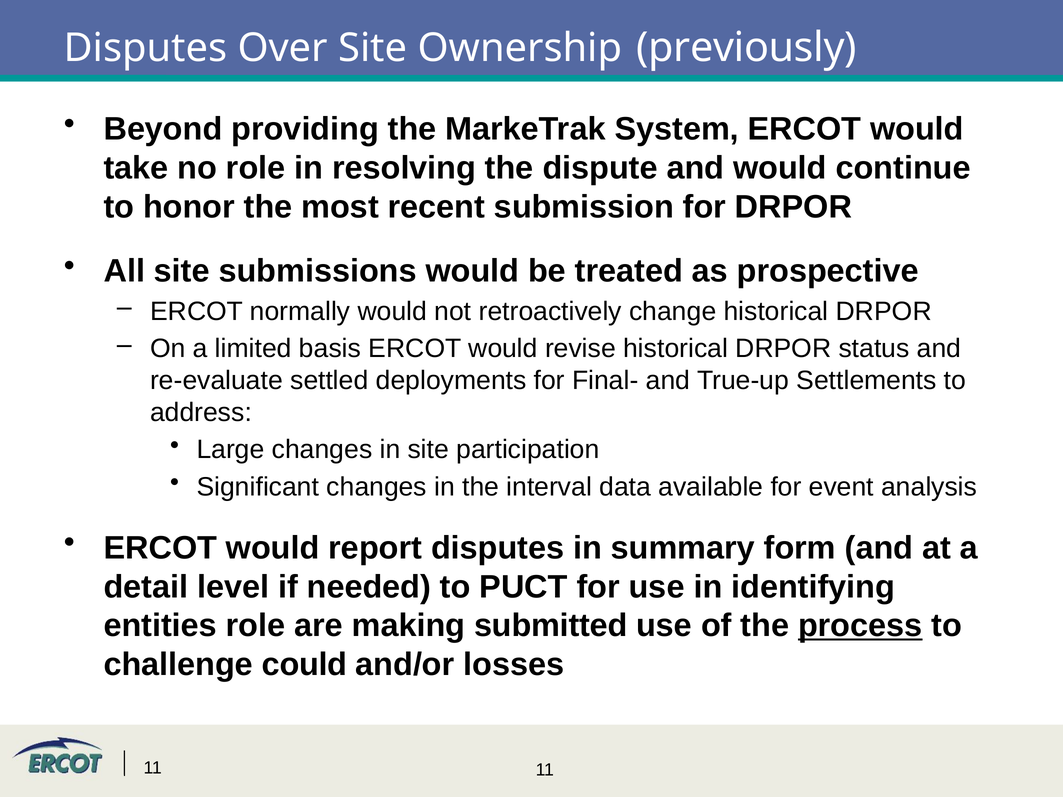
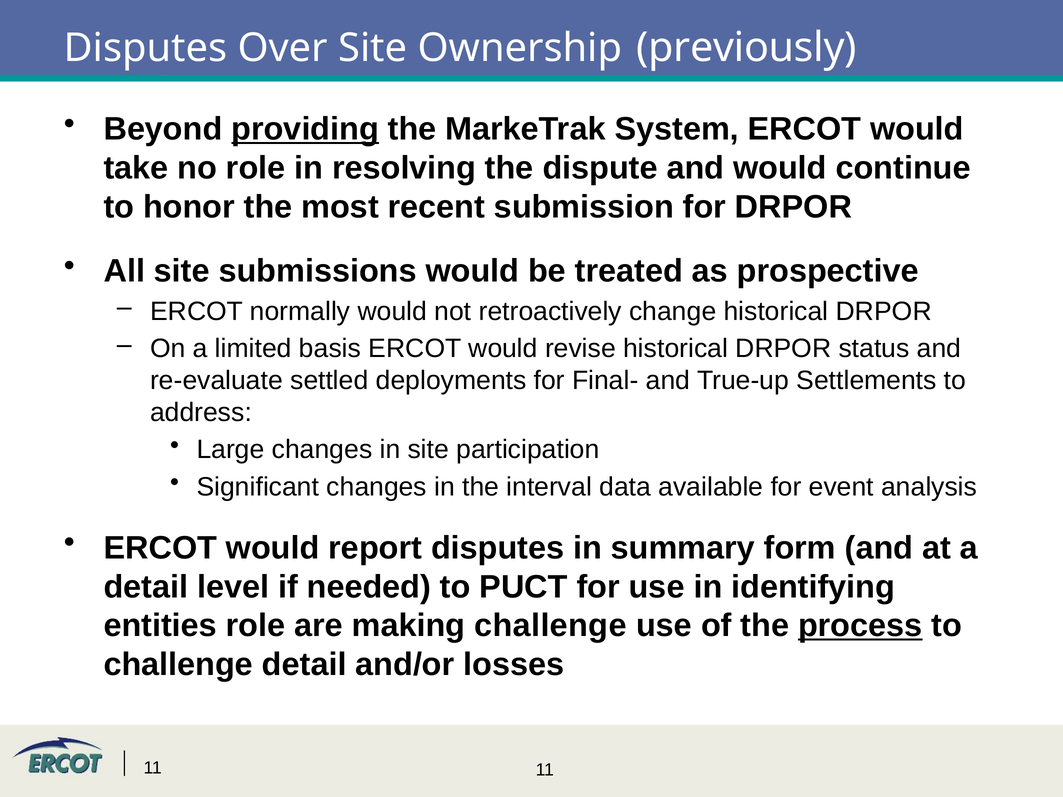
providing underline: none -> present
making submitted: submitted -> challenge
challenge could: could -> detail
